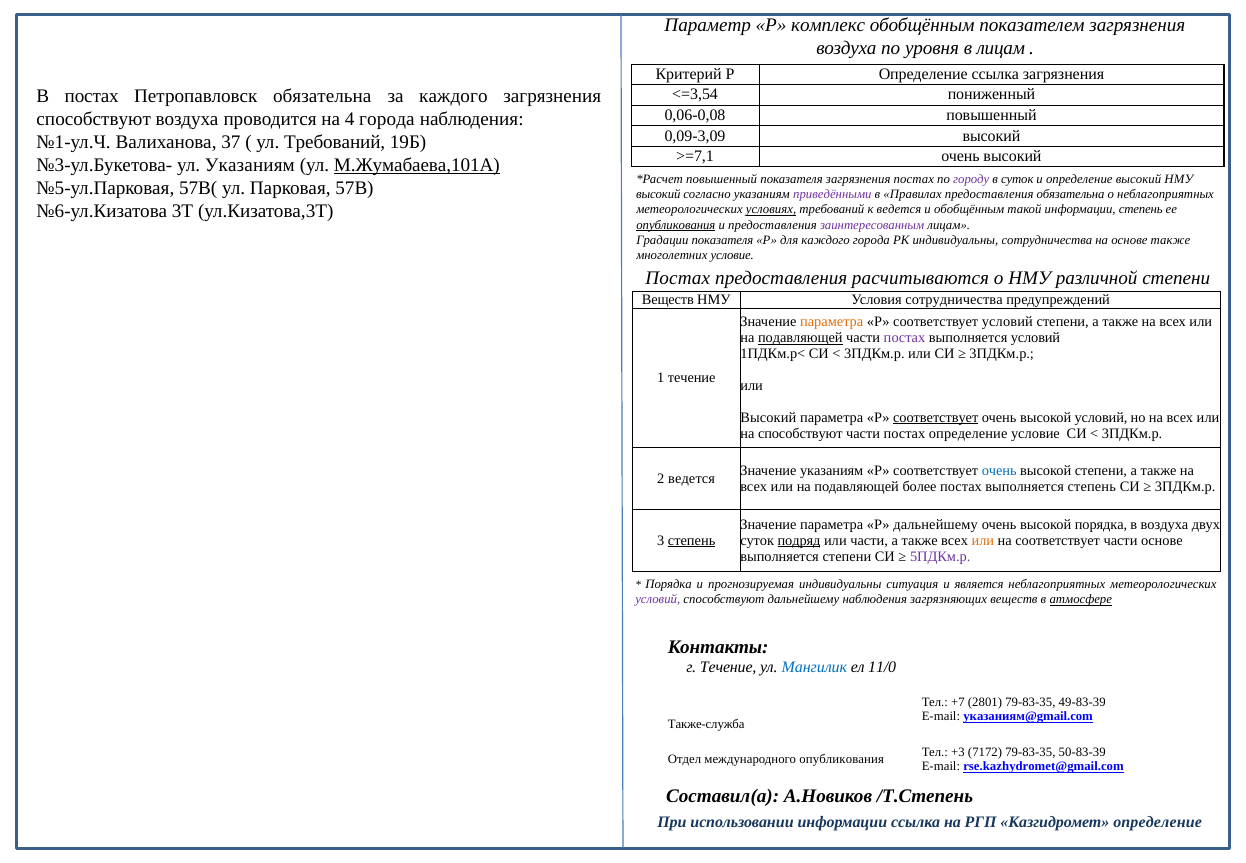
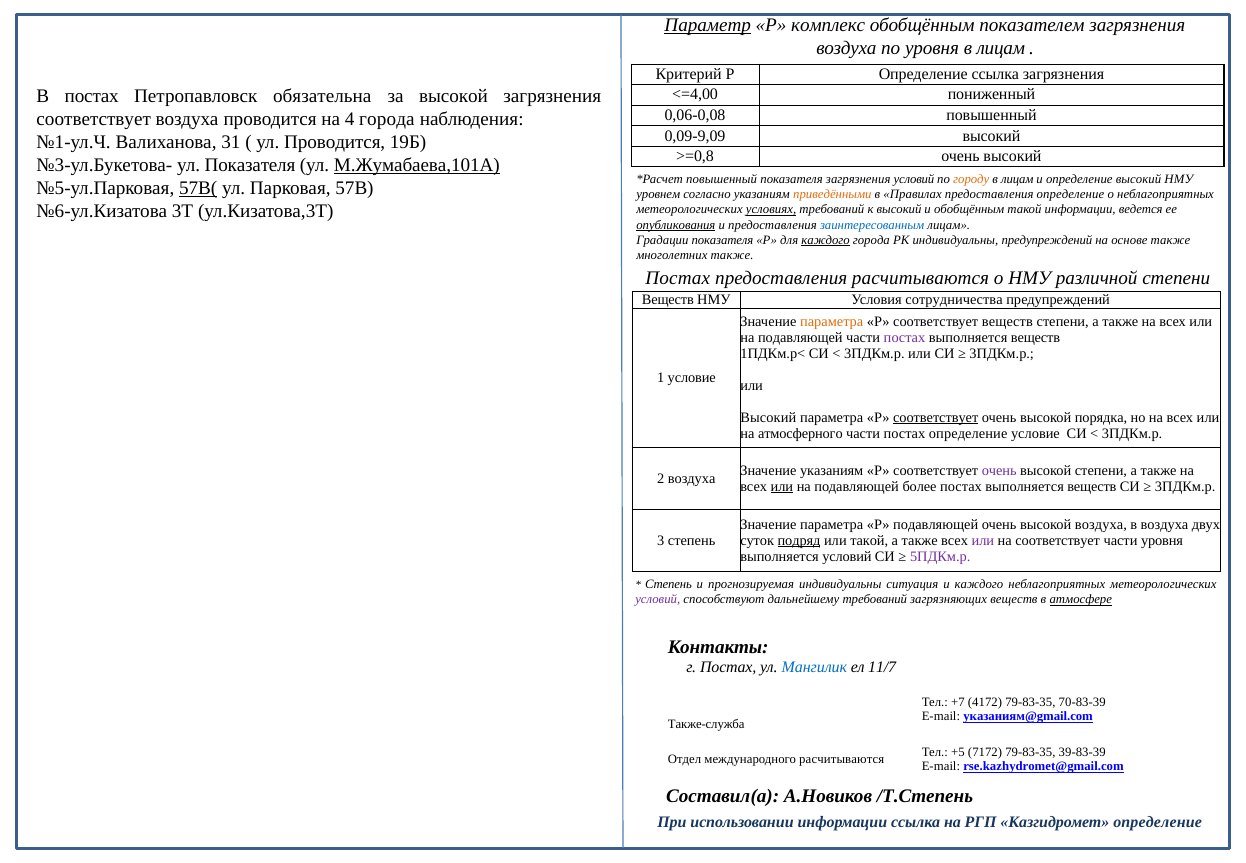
Параметр underline: none -> present
<=3,54: <=3,54 -> <=4,00
за каждого: каждого -> высокой
способствуют at (94, 120): способствуют -> соответствует
0,09-3,09: 0,09-3,09 -> 0,09-9,09
37: 37 -> 31
ул Требований: Требований -> Проводится
>=7,1: >=7,1 -> >=0,8
ул Указаниям: Указаниям -> Показателя
загрязнения постах: постах -> условий
городу colour: purple -> orange
суток at (1017, 179): суток -> лицам
57В( underline: none -> present
высокий at (658, 194): высокий -> уровнем
приведёнными colour: purple -> orange
предоставления обязательна: обязательна -> определение
к ведется: ведется -> высокий
информации степень: степень -> ведется
заинтересованным colour: purple -> blue
каждого at (826, 240) underline: none -> present
индивидуальны сотрудничества: сотрудничества -> предупреждений
многолетних условие: условие -> также
соответствует условий: условий -> веществ
подавляющей at (800, 338) underline: present -> none
условий at (1036, 338): условий -> веществ
1 течение: течение -> условие
высокой условий: условий -> порядка
на способствуют: способствуют -> атмосферного
очень at (999, 470) colour: blue -> purple
2 ведется: ведется -> воздуха
или at (782, 486) underline: none -> present
степень at (1092, 486): степень -> веществ
Р дальнейшему: дальнейшему -> подавляющей
высокой порядка: порядка -> воздуха
степень at (692, 540) underline: present -> none
или части: части -> такой
или at (983, 540) colour: orange -> purple
части основе: основе -> уровня
выполняется степени: степени -> условий
Порядка at (669, 584): Порядка -> Степень
и является: является -> каждого
дальнейшему наблюдения: наблюдения -> требований
г Течение: Течение -> Постах
11/0: 11/0 -> 11/7
2801: 2801 -> 4172
49-83-39: 49-83-39 -> 70-83-39
+3: +3 -> +5
50-83-39: 50-83-39 -> 39-83-39
международного опубликования: опубликования -> расчитываются
